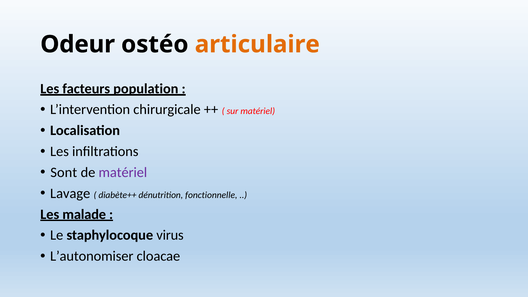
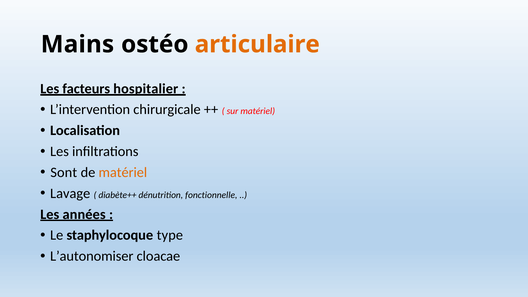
Odeur: Odeur -> Mains
population: population -> hospitalier
matériel at (123, 172) colour: purple -> orange
malade: malade -> années
virus: virus -> type
